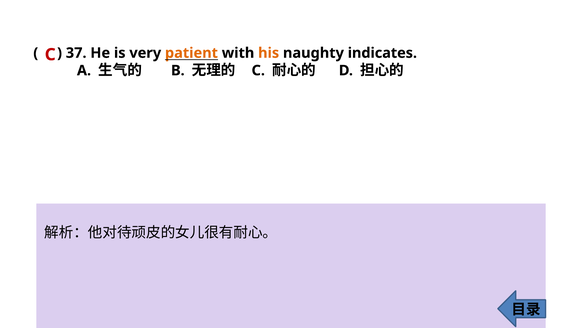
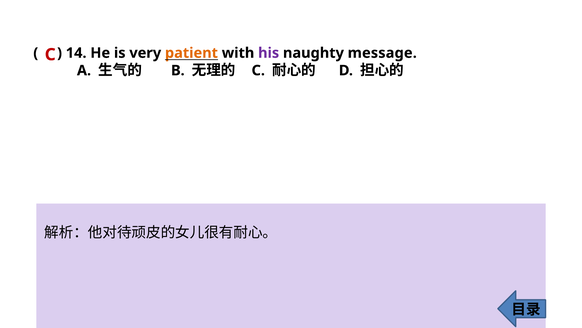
37: 37 -> 14
his colour: orange -> purple
indicates: indicates -> message
